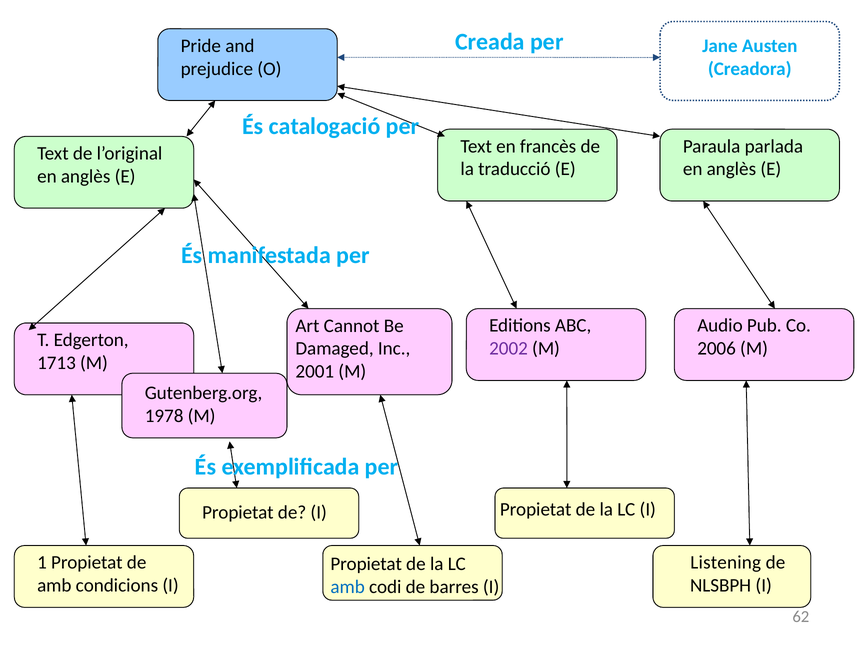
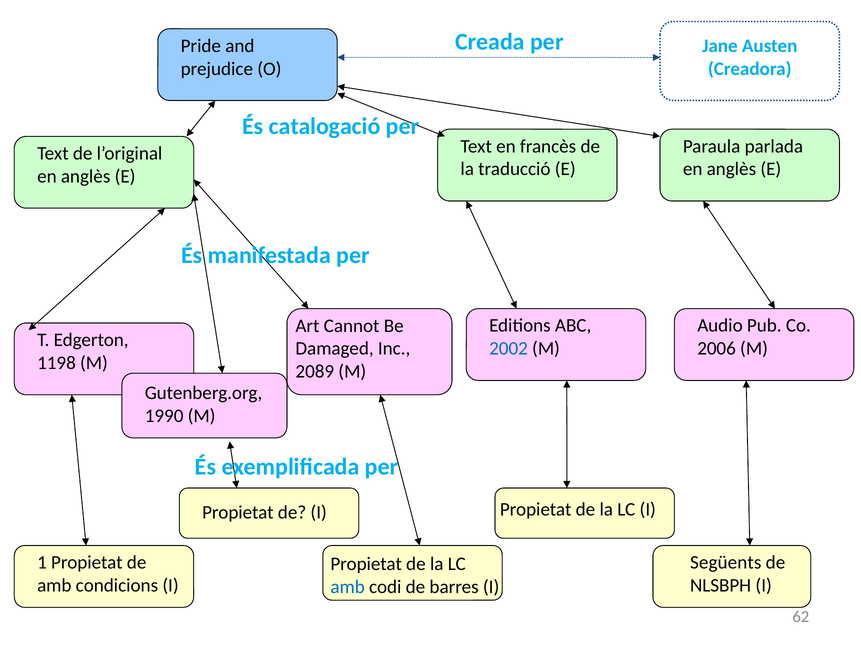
2002 colour: purple -> blue
1713: 1713 -> 1198
2001: 2001 -> 2089
1978: 1978 -> 1990
Listening: Listening -> Següents
